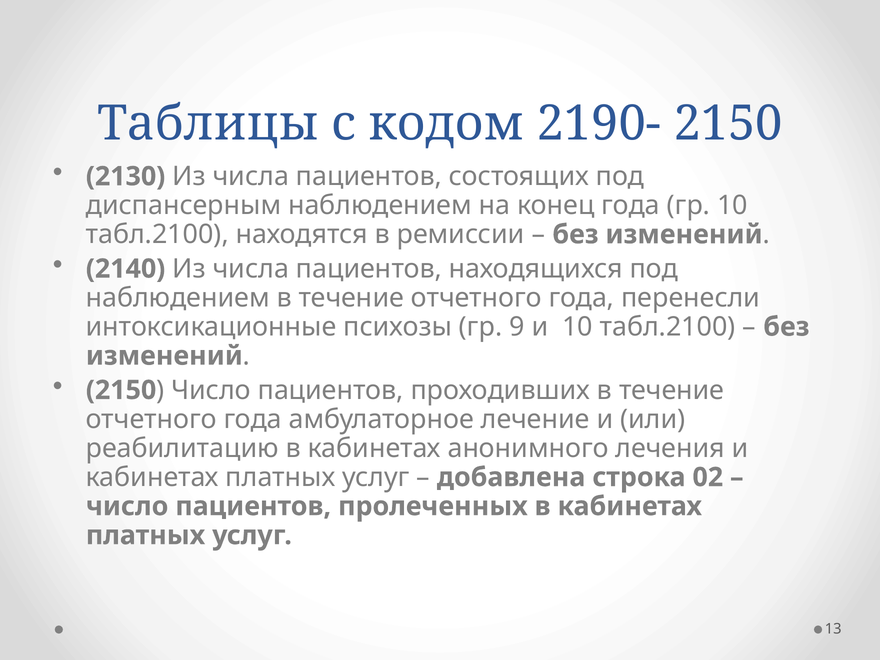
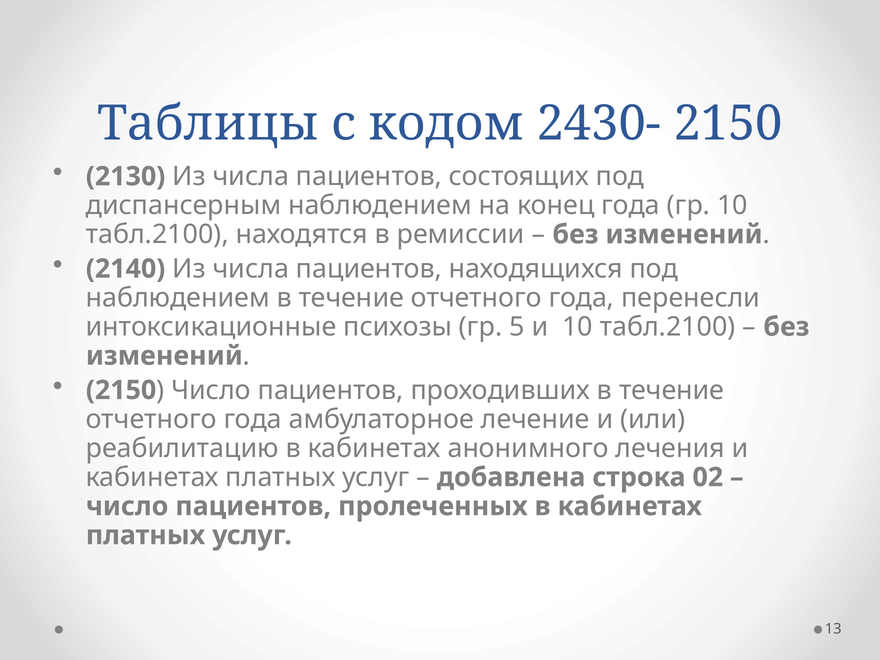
2190-: 2190- -> 2430-
9: 9 -> 5
